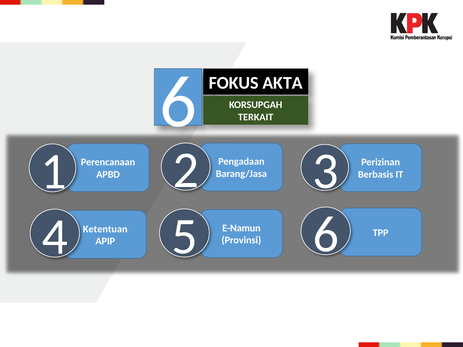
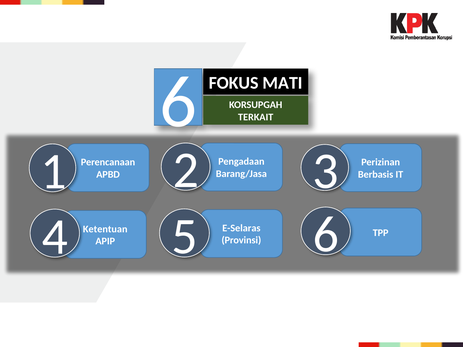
AKTA: AKTA -> MATI
E-Namun: E-Namun -> E-Selaras
